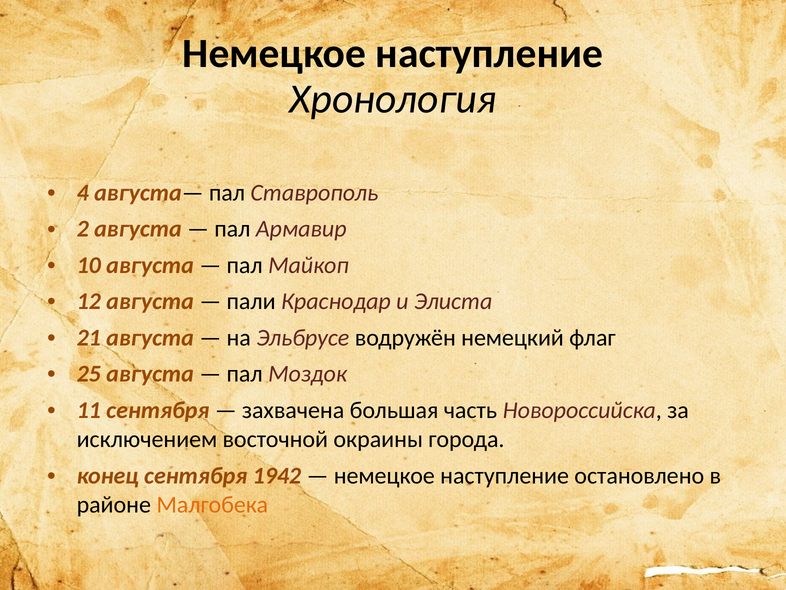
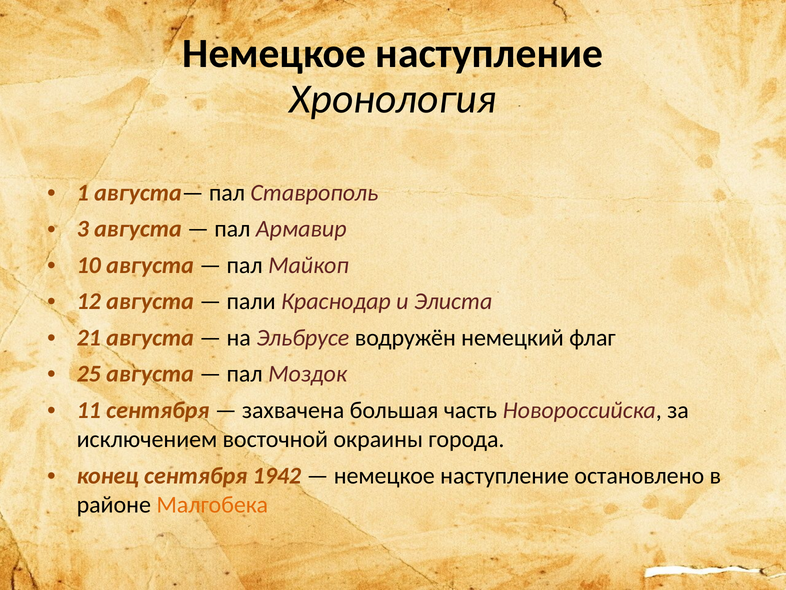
4: 4 -> 1
2: 2 -> 3
